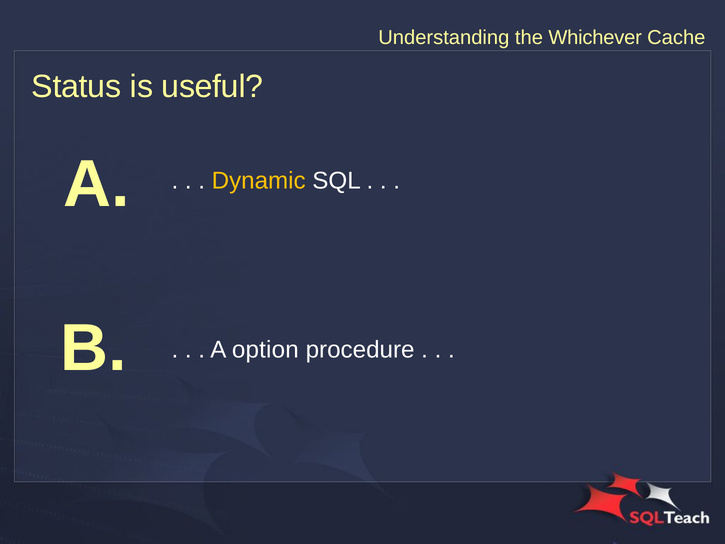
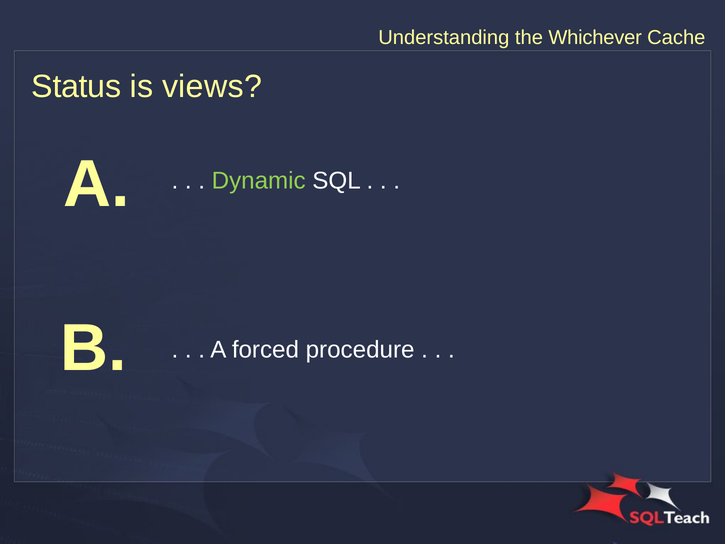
useful: useful -> views
Dynamic colour: yellow -> light green
option: option -> forced
